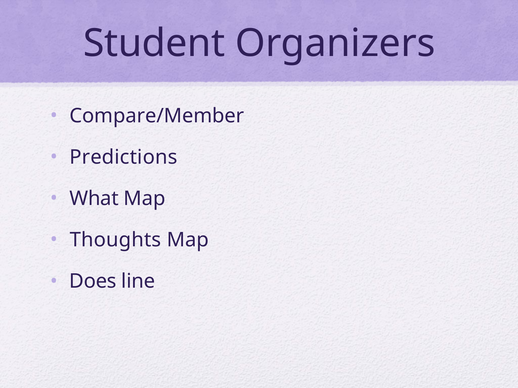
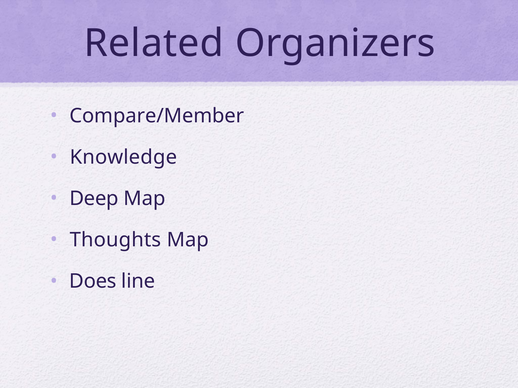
Student: Student -> Related
Predictions: Predictions -> Knowledge
What: What -> Deep
